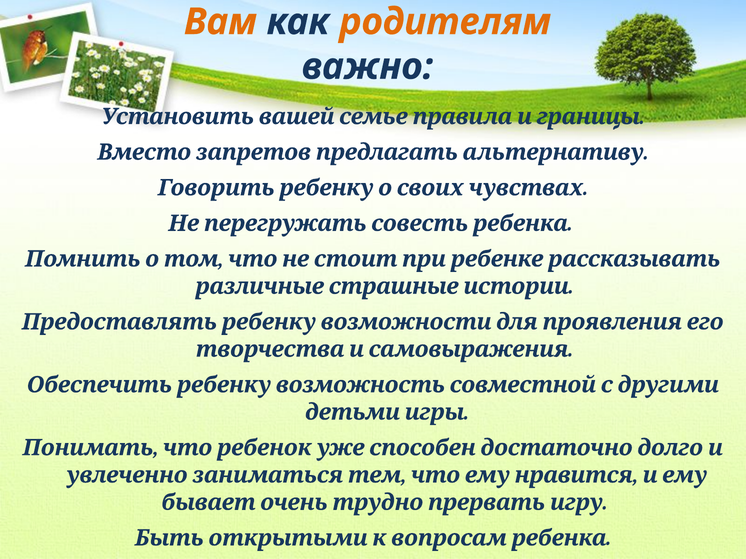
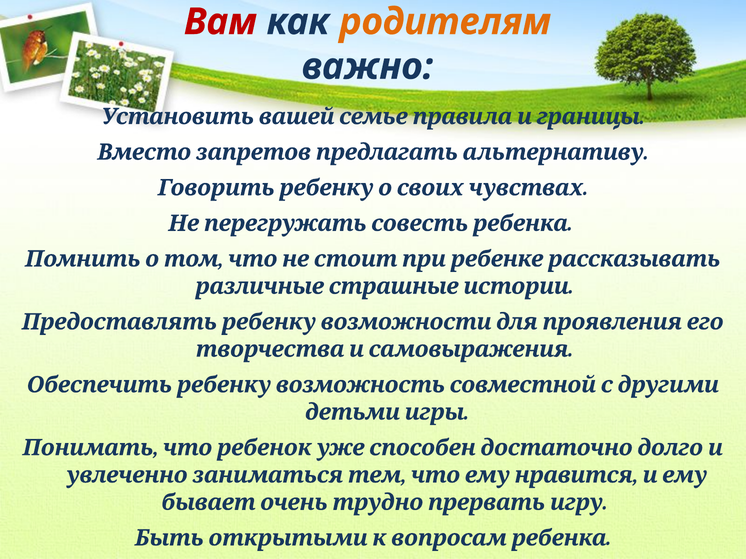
Вам colour: orange -> red
